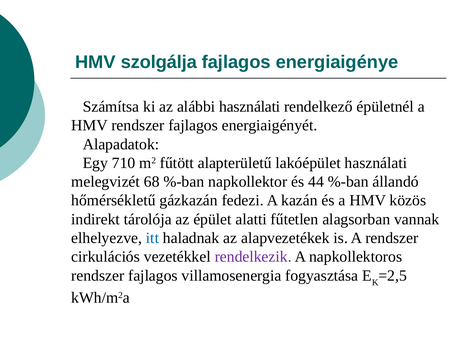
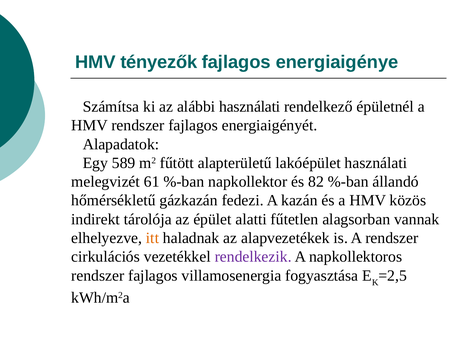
szolgálja: szolgálja -> tényezők
710: 710 -> 589
68: 68 -> 61
44: 44 -> 82
itt colour: blue -> orange
